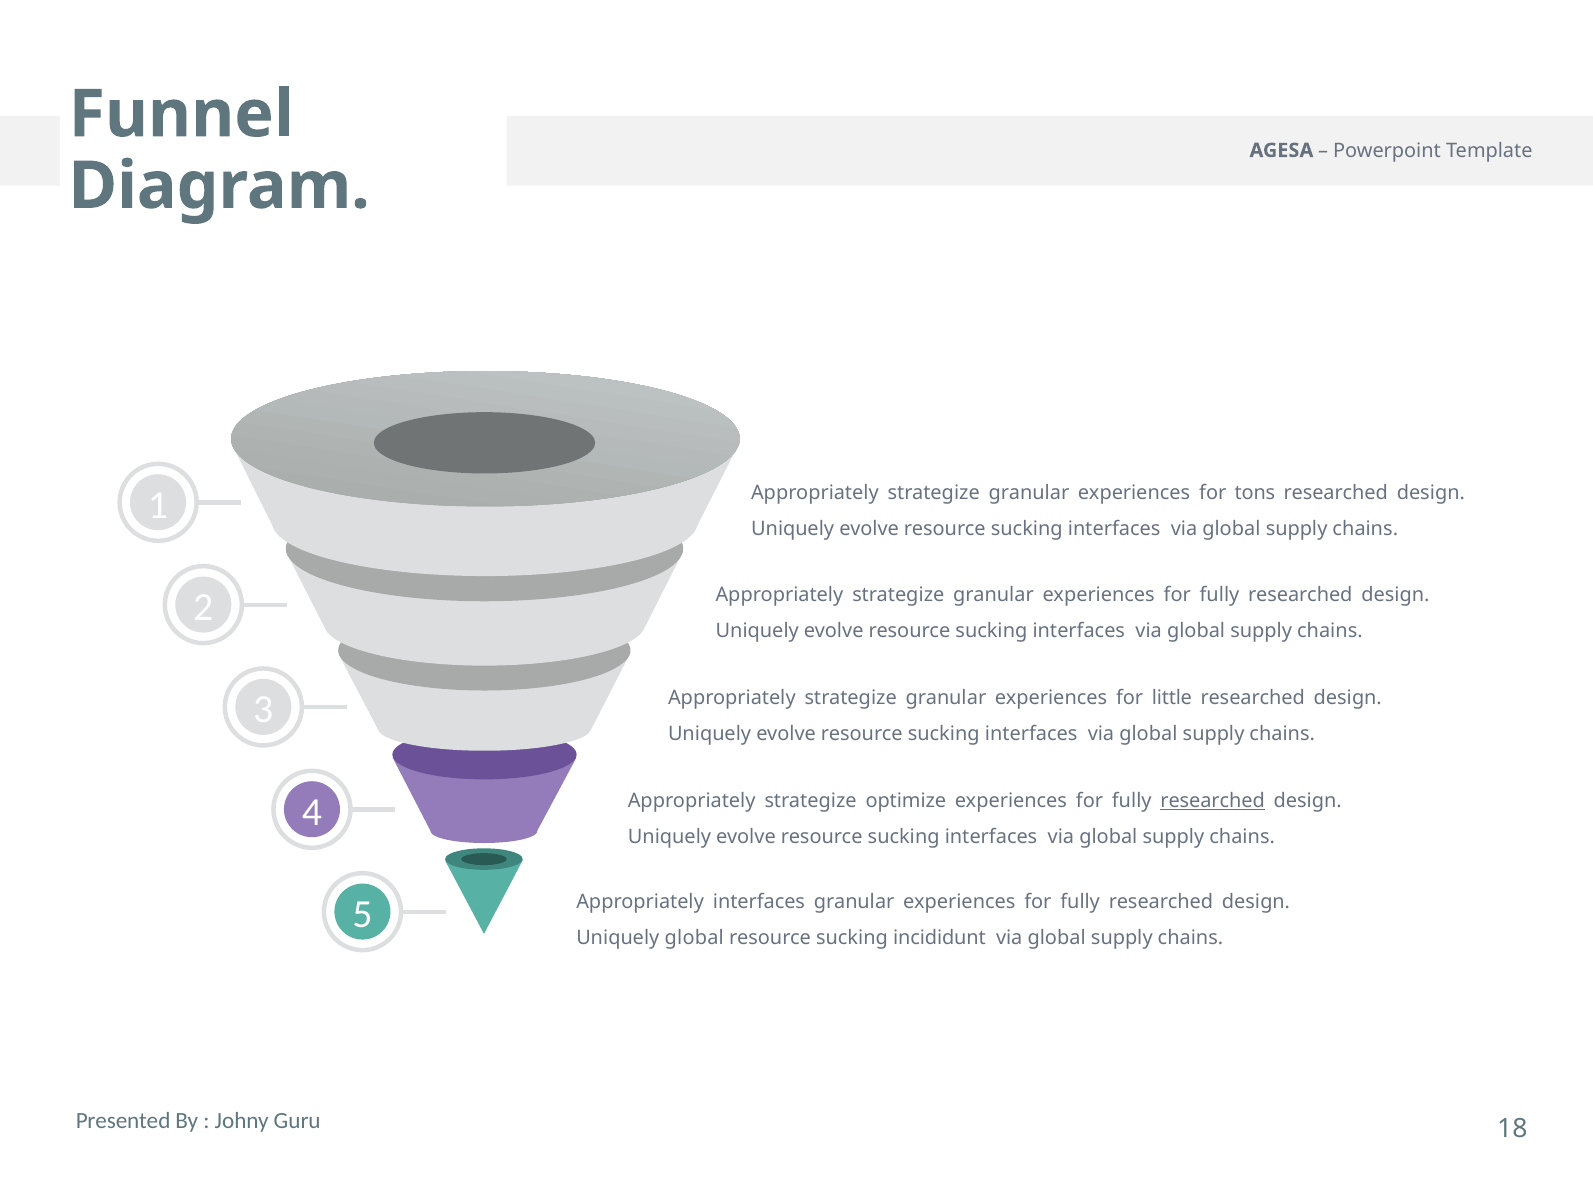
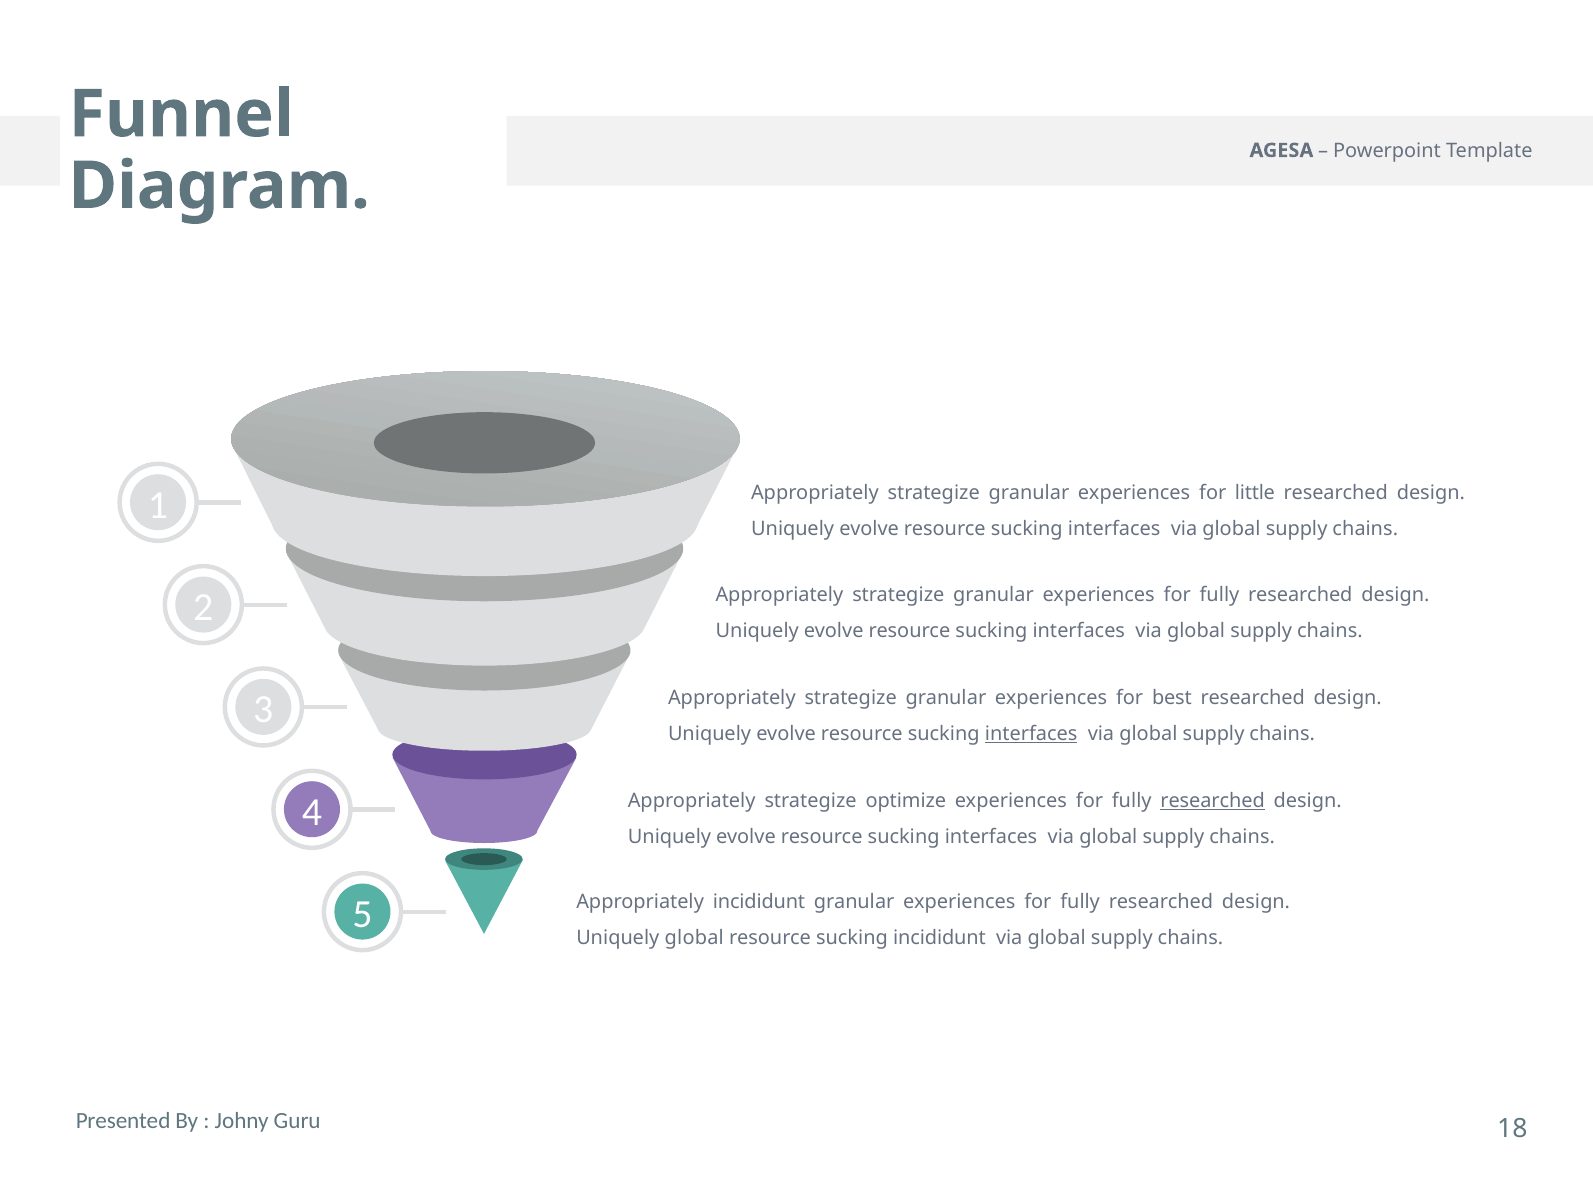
tons: tons -> little
little: little -> best
interfaces at (1031, 734) underline: none -> present
Appropriately interfaces: interfaces -> incididunt
